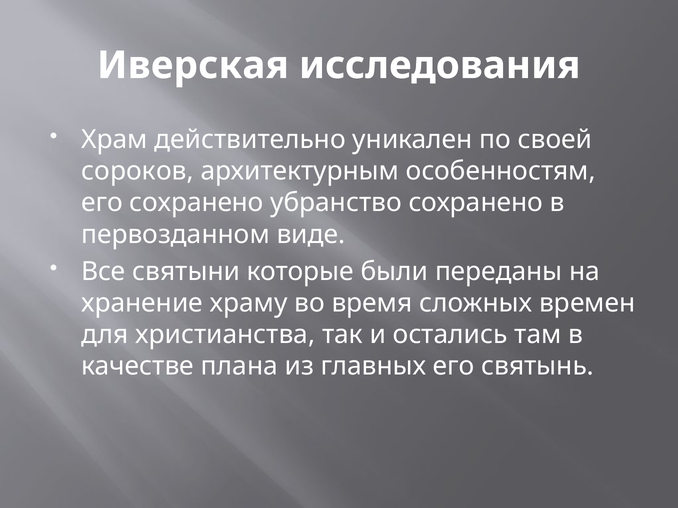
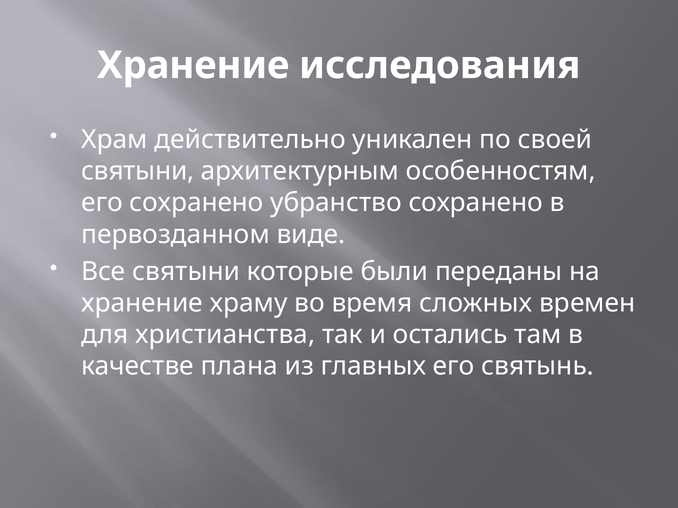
Иверская at (193, 65): Иверская -> Хранение
сороков at (138, 171): сороков -> святыни
